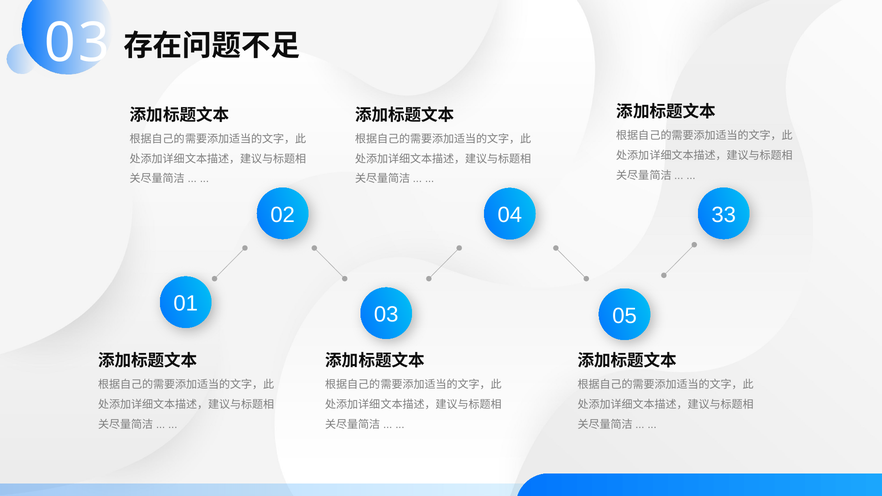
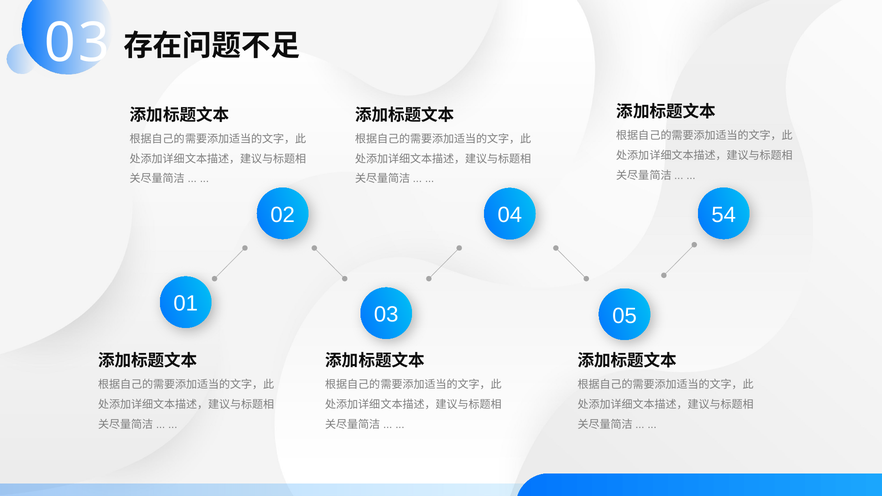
33: 33 -> 54
